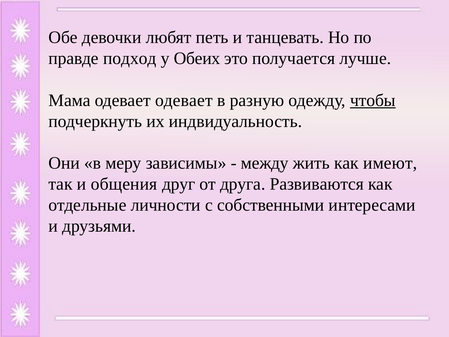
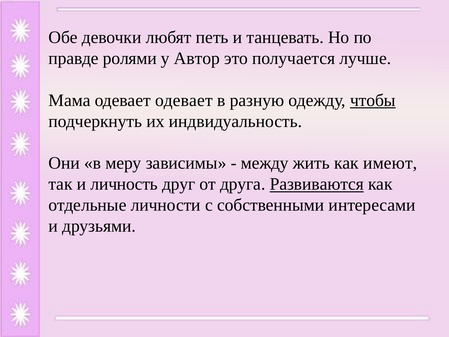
подход: подход -> ролями
Обеих: Обеих -> Автор
общения: общения -> личность
Развиваются underline: none -> present
